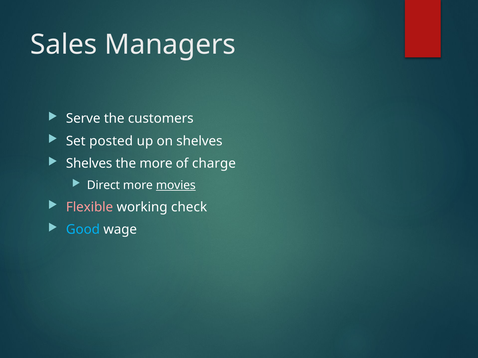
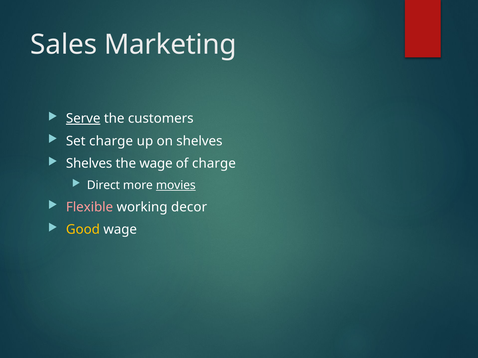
Managers: Managers -> Marketing
Serve underline: none -> present
Set posted: posted -> charge
the more: more -> wage
check: check -> decor
Good colour: light blue -> yellow
